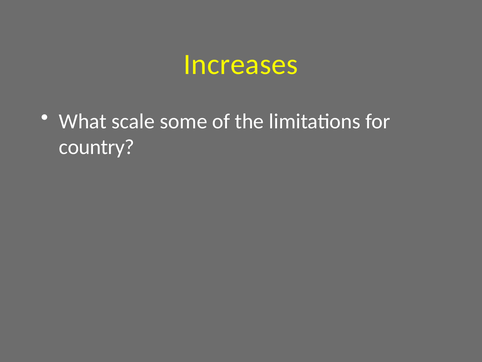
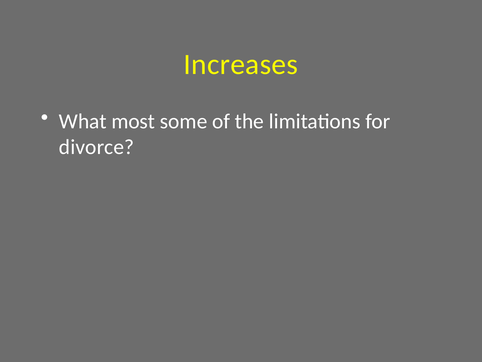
scale: scale -> most
country: country -> divorce
